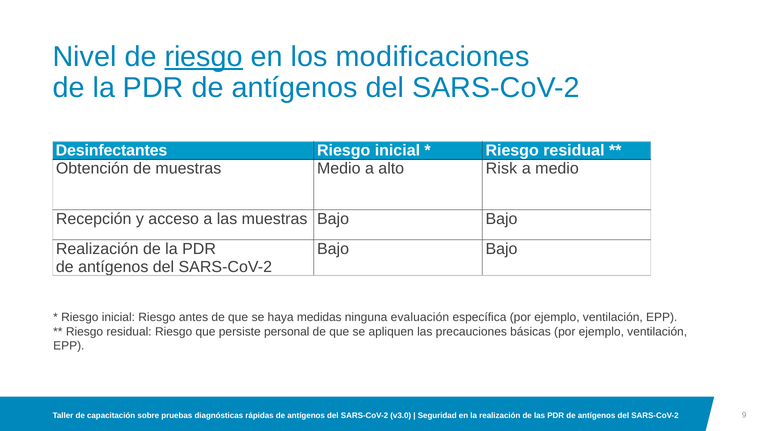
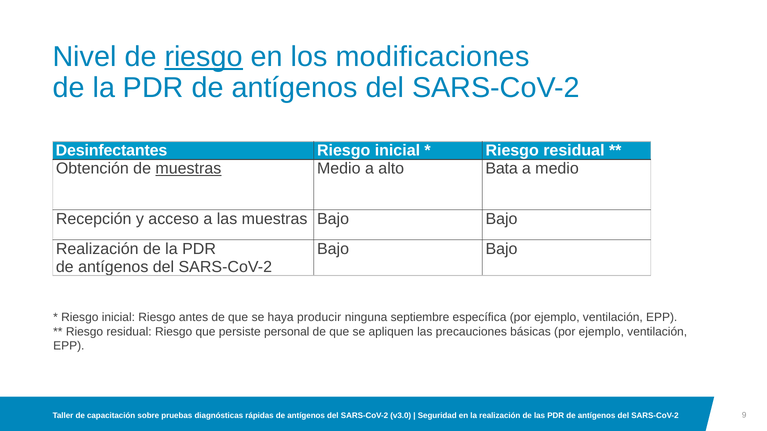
muestras at (188, 169) underline: none -> present
Risk: Risk -> Bata
medidas: medidas -> producir
evaluación: evaluación -> septiembre
